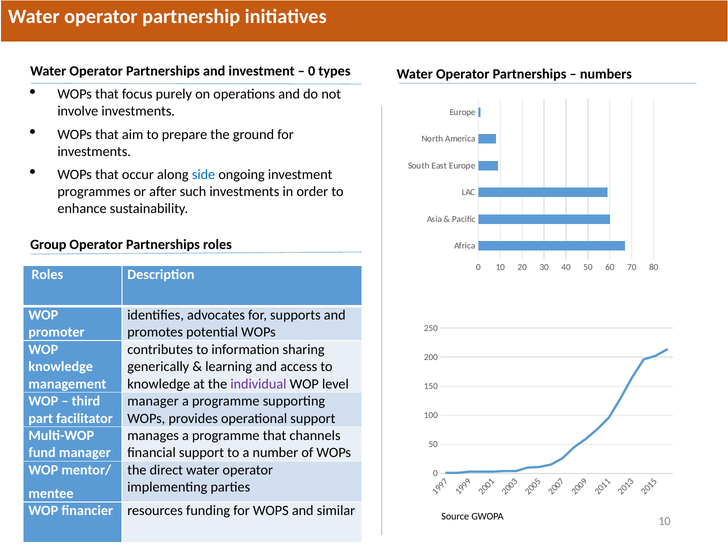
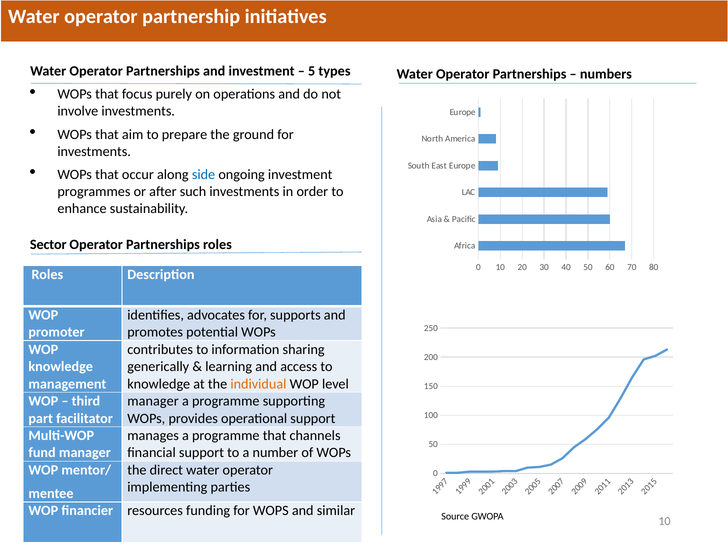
0 at (312, 71): 0 -> 5
Group: Group -> Sector
individual colour: purple -> orange
